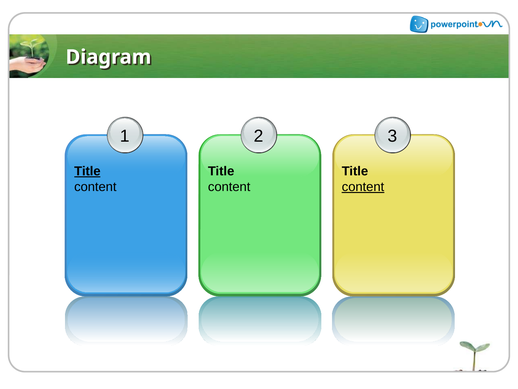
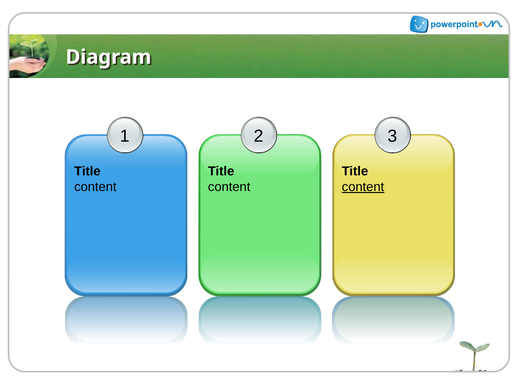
Title at (87, 171) underline: present -> none
